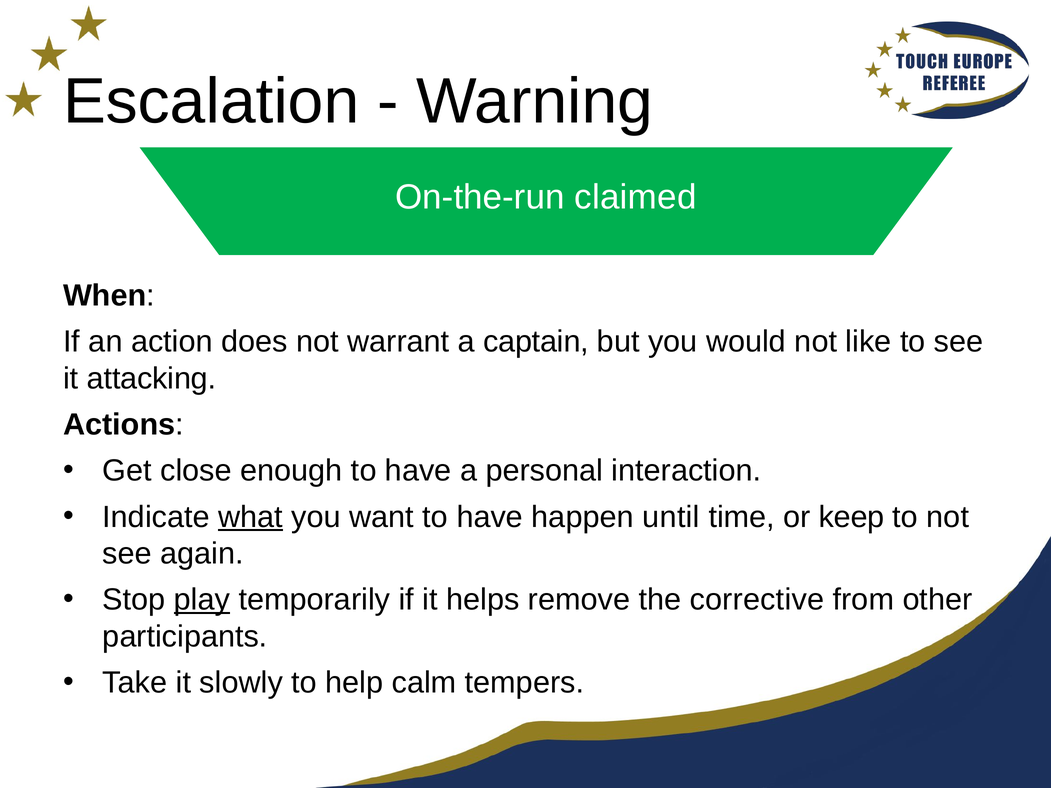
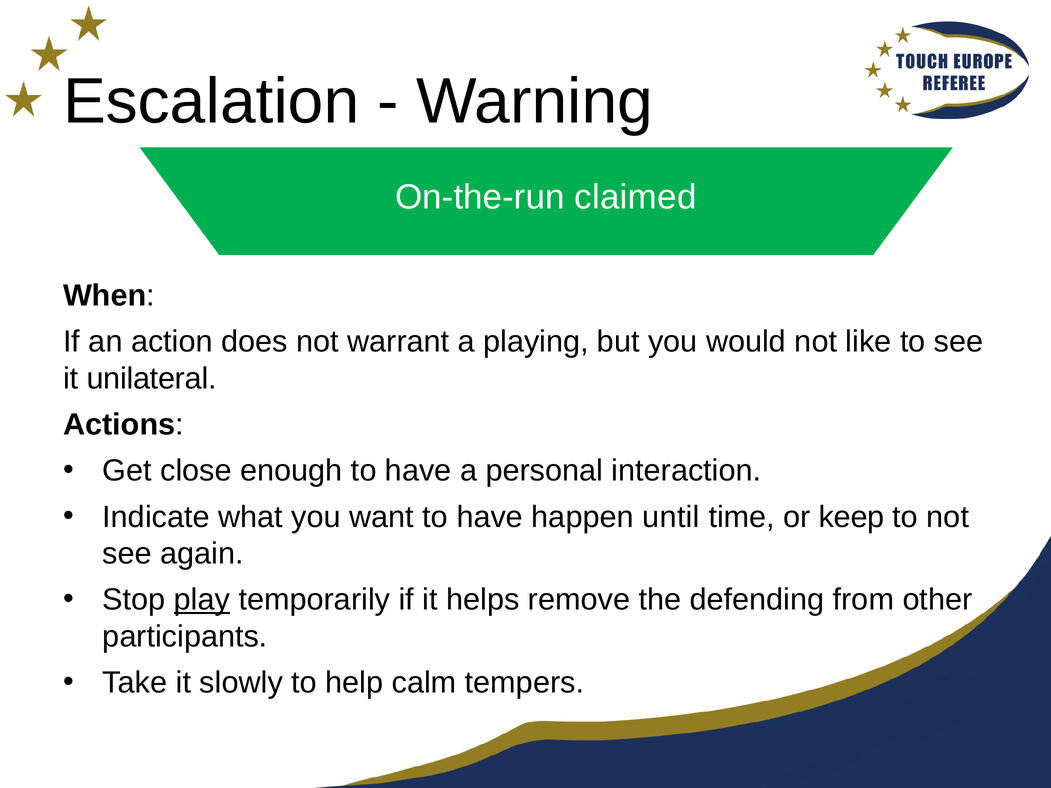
captain: captain -> playing
attacking: attacking -> unilateral
what underline: present -> none
corrective: corrective -> defending
